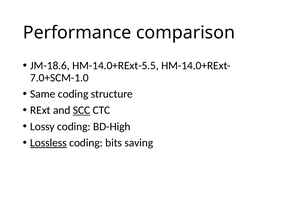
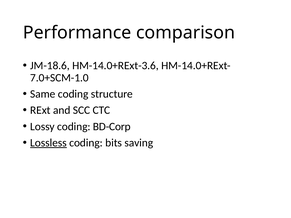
HM-14.0+RExt-5.5: HM-14.0+RExt-5.5 -> HM-14.0+RExt-3.6
SCC underline: present -> none
BD-High: BD-High -> BD-Corp
